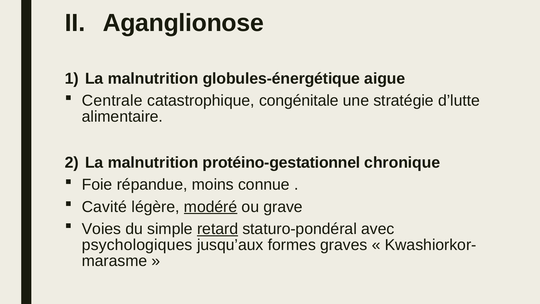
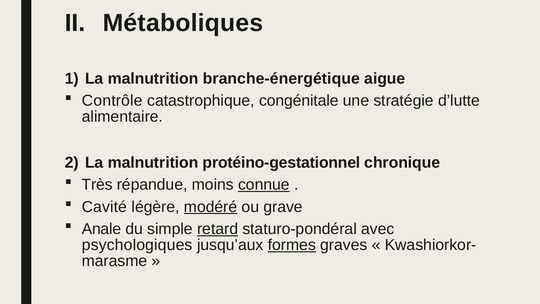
Aganglionose: Aganglionose -> Métaboliques
globules-énergétique: globules-énergétique -> branche-énergétique
Centrale: Centrale -> Contrôle
Foie: Foie -> Très
connue underline: none -> present
Voies: Voies -> Anale
formes underline: none -> present
